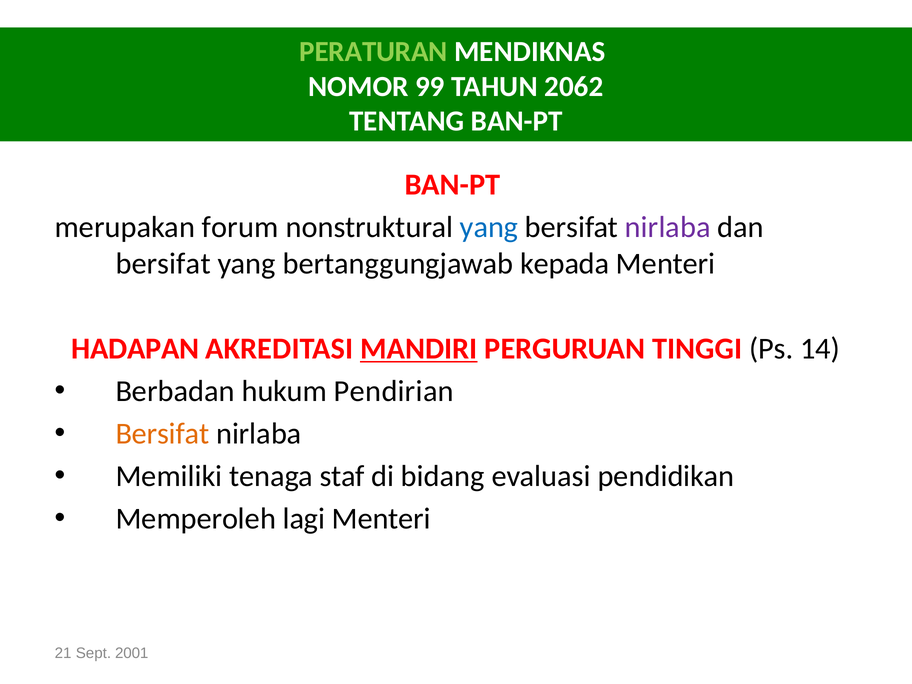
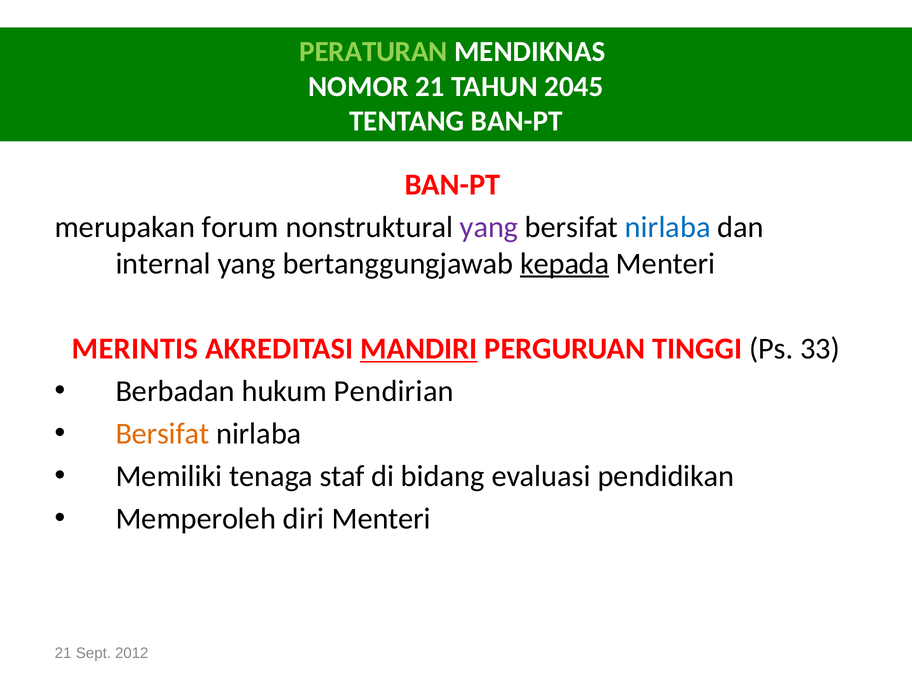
NOMOR 99: 99 -> 21
2062: 2062 -> 2045
yang at (489, 227) colour: blue -> purple
nirlaba at (668, 227) colour: purple -> blue
bersifat at (163, 264): bersifat -> internal
kepada underline: none -> present
HADAPAN: HADAPAN -> MERINTIS
14: 14 -> 33
lagi: lagi -> diri
2001: 2001 -> 2012
